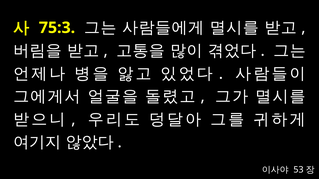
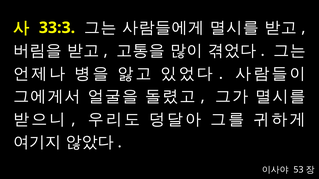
75:3: 75:3 -> 33:3
